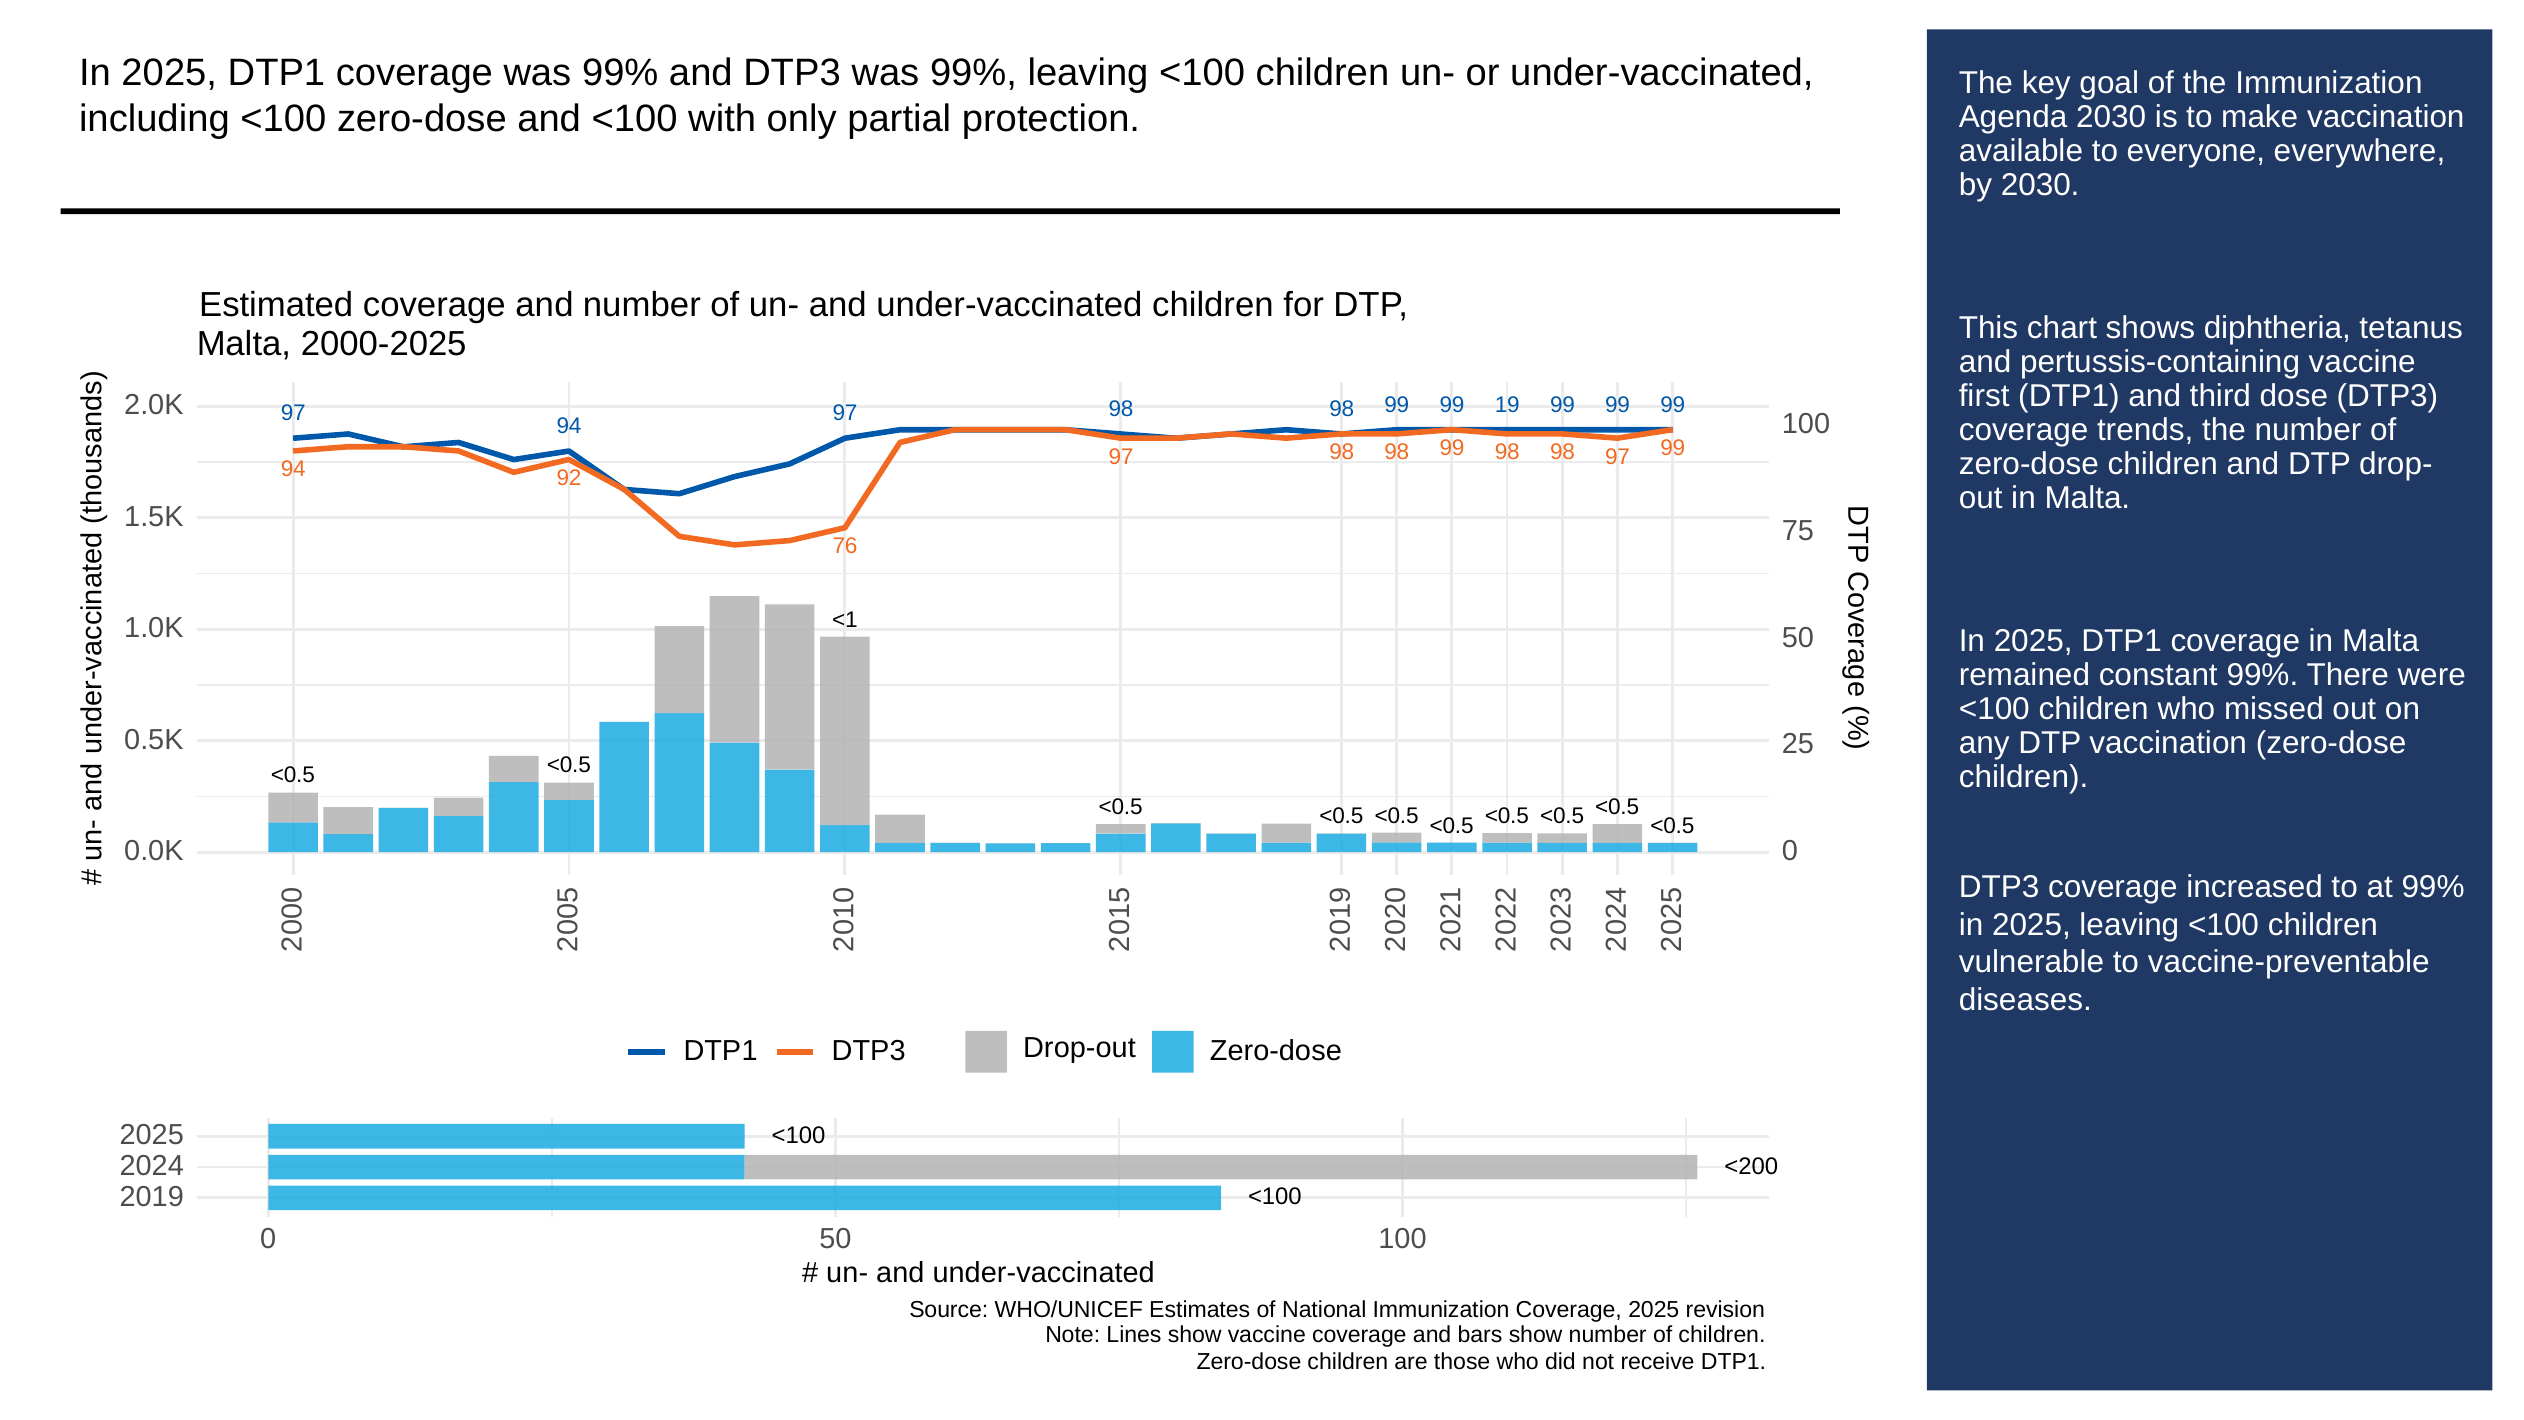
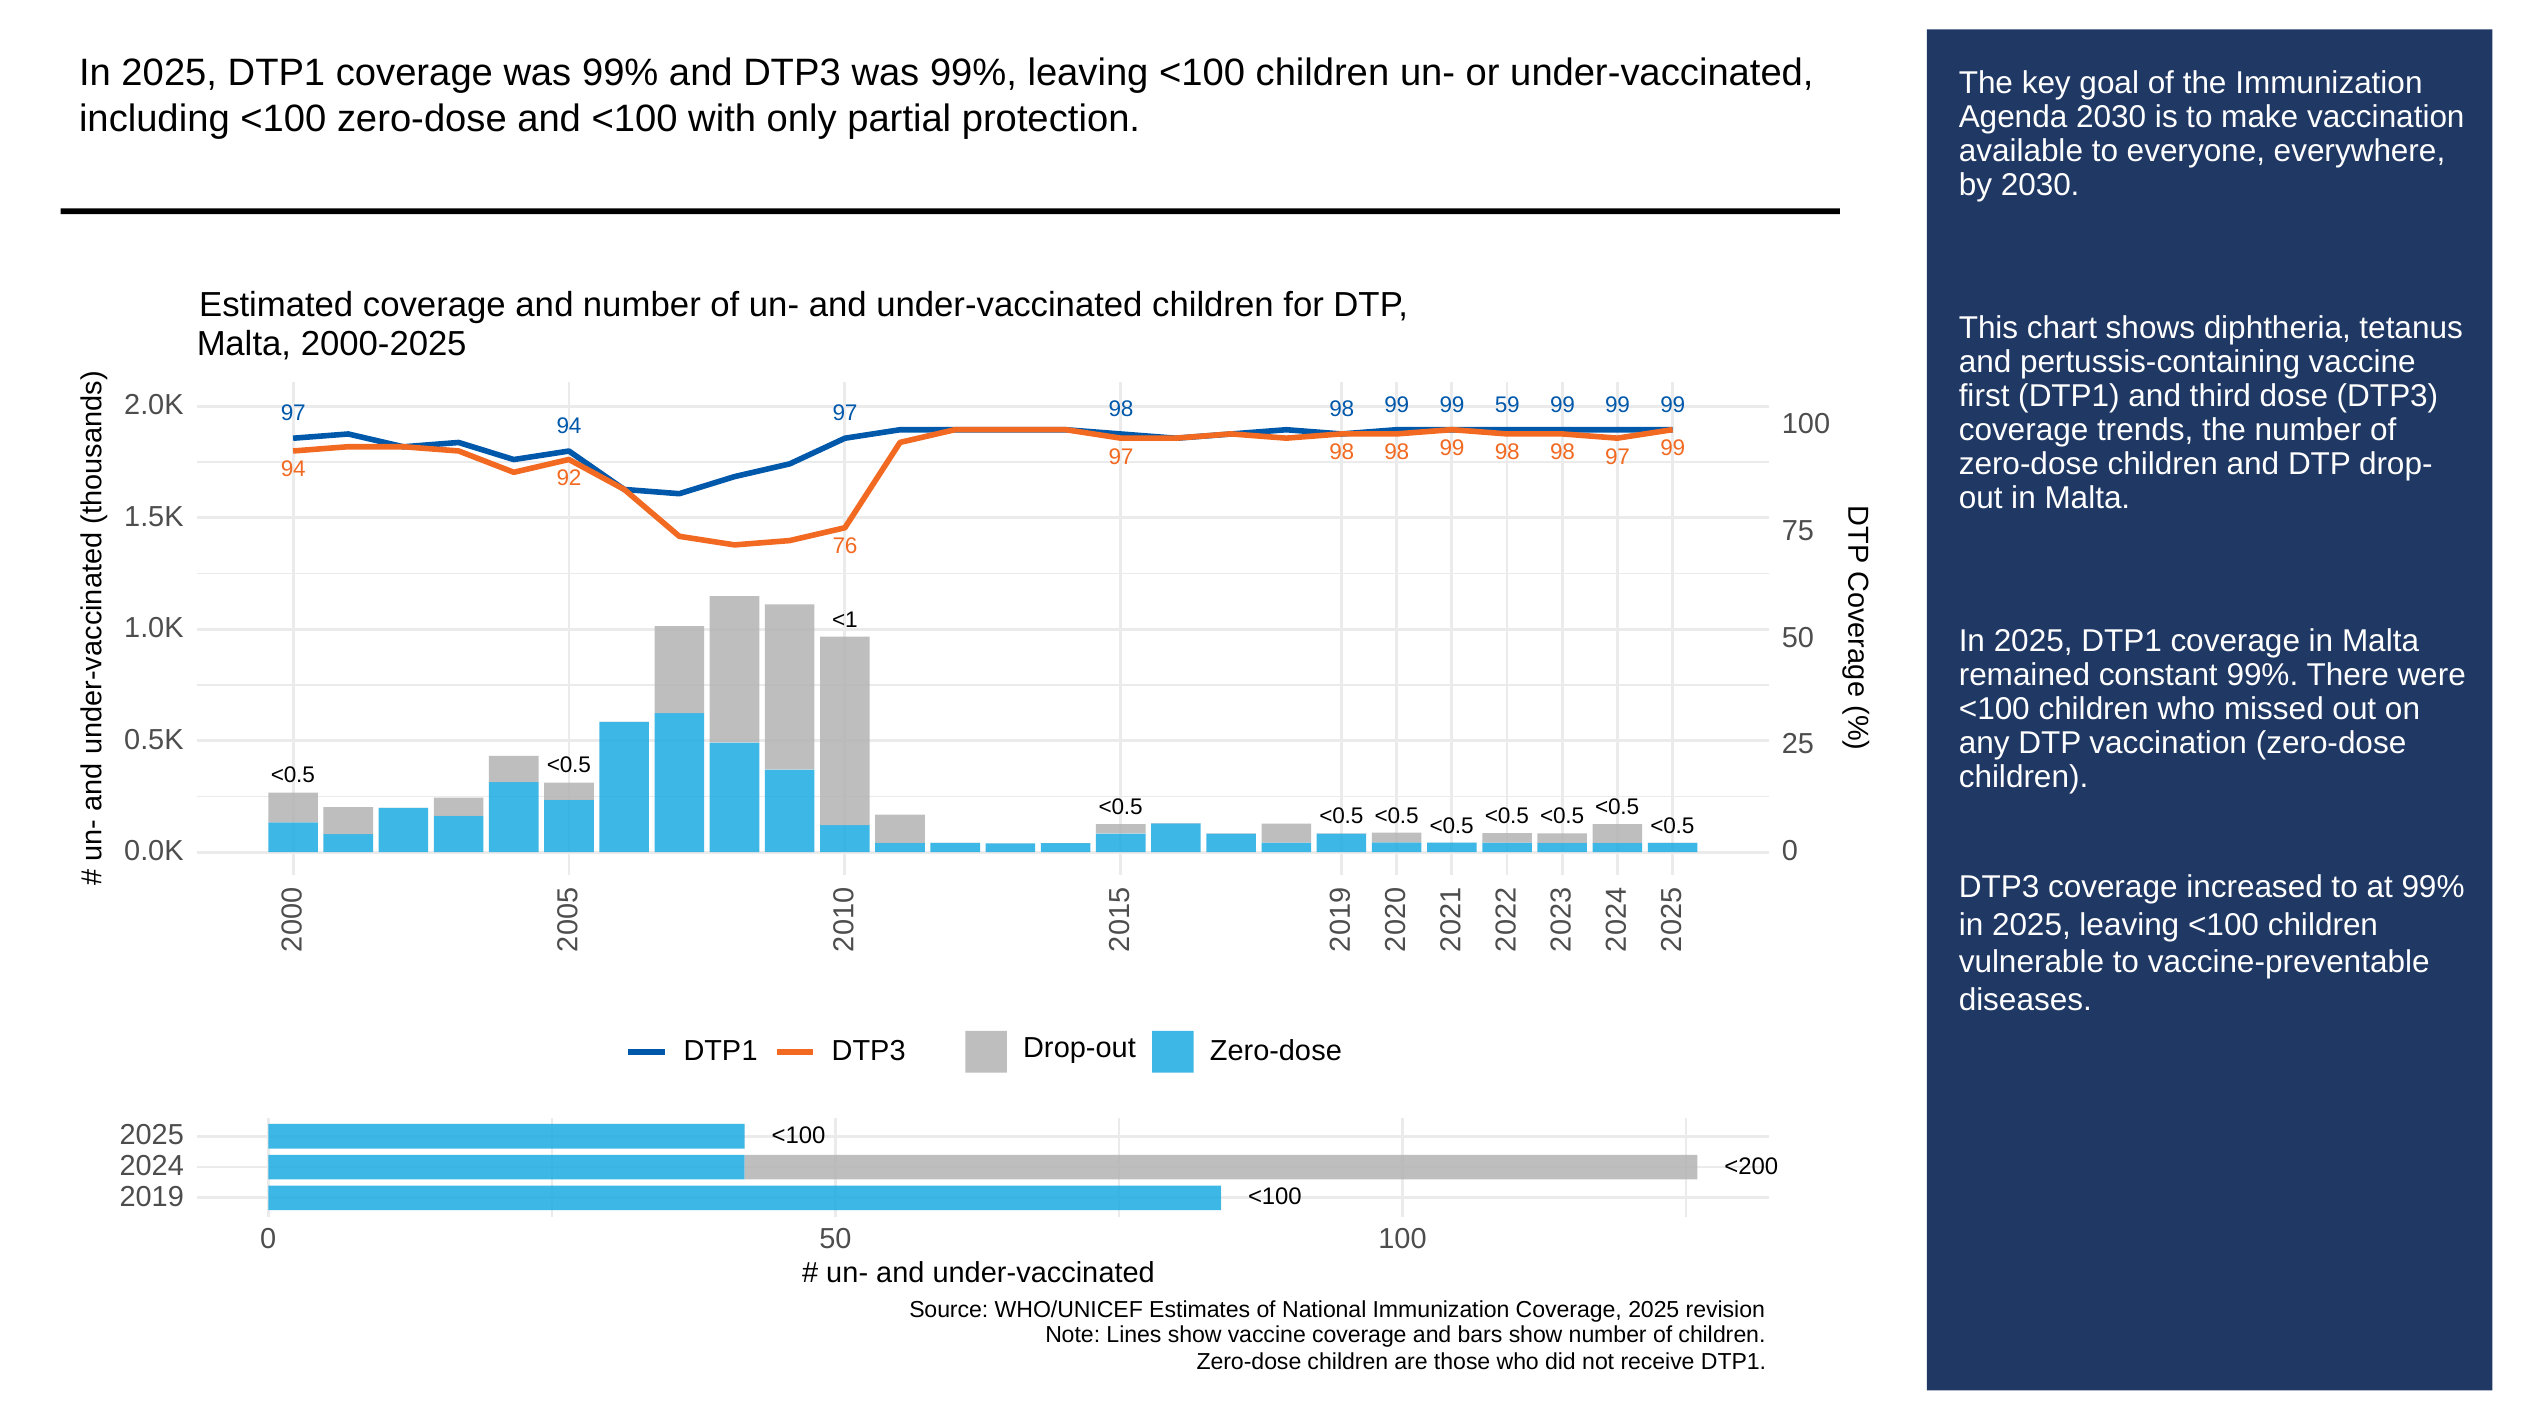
19: 19 -> 59
